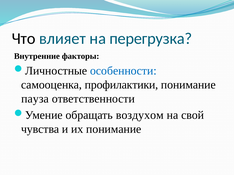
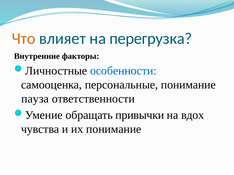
Что colour: black -> orange
профилактики: профилактики -> персональные
воздухом: воздухом -> привычки
свой: свой -> вдох
